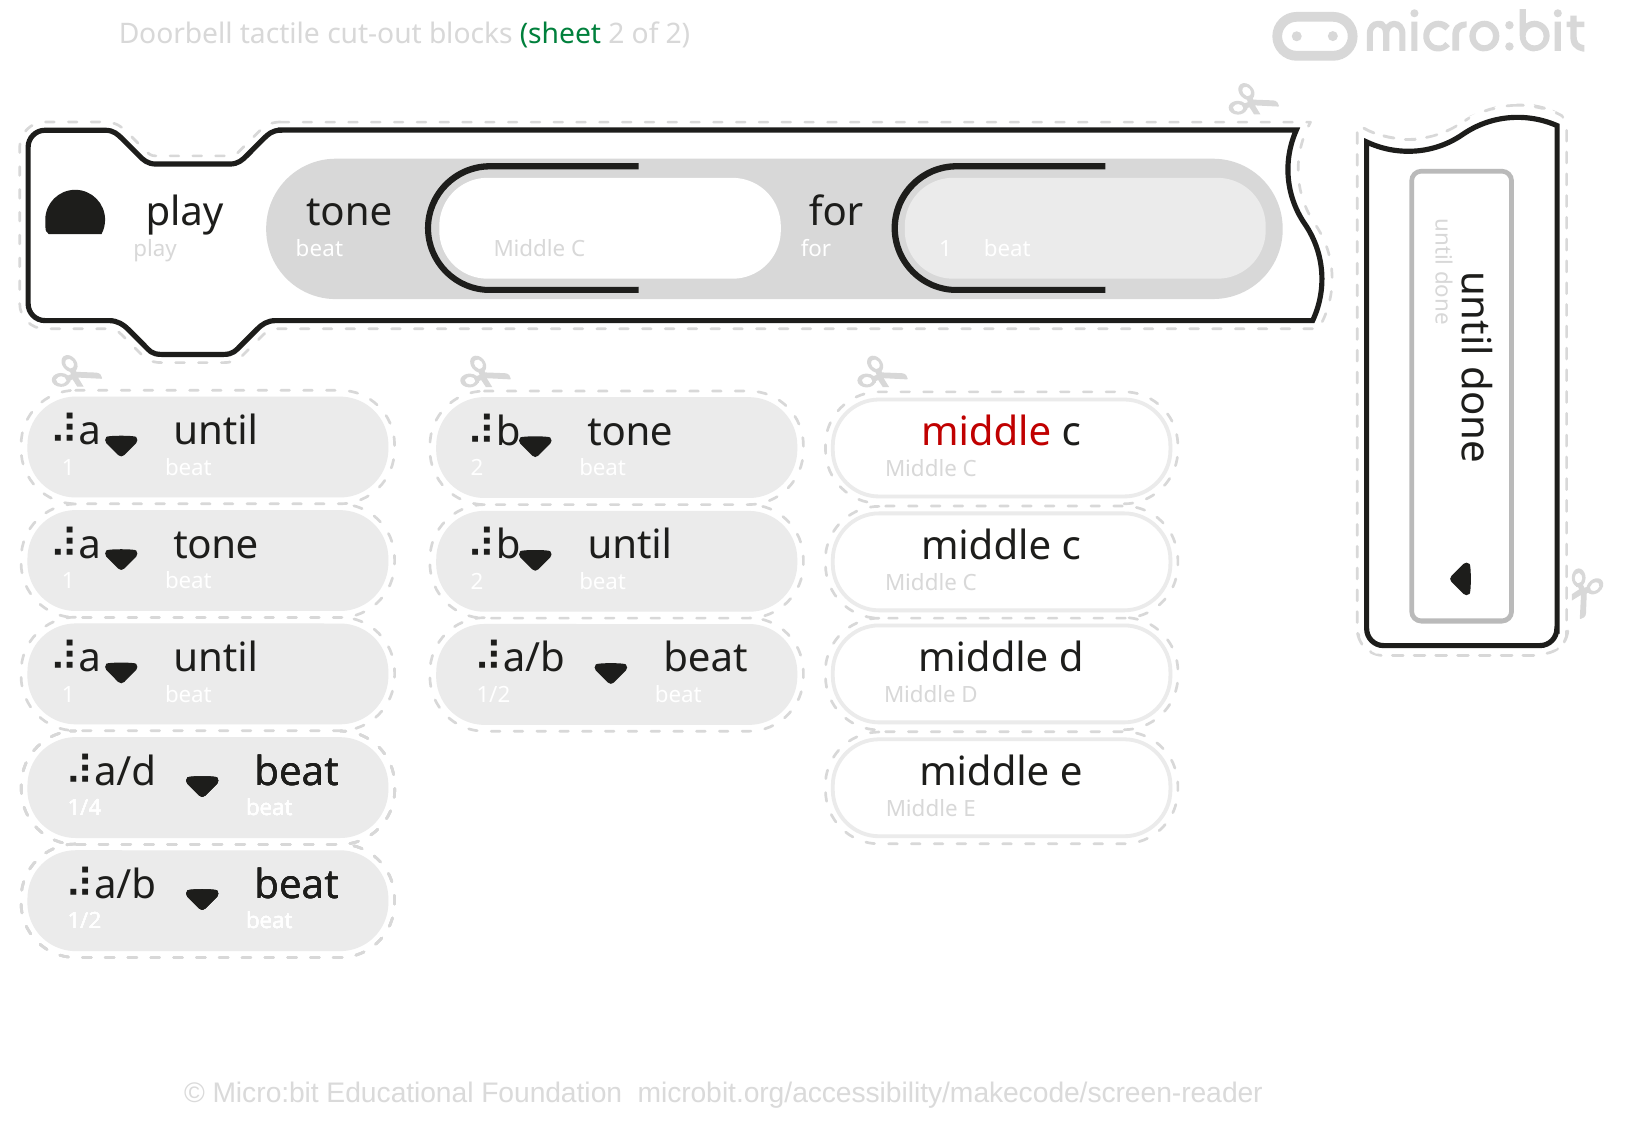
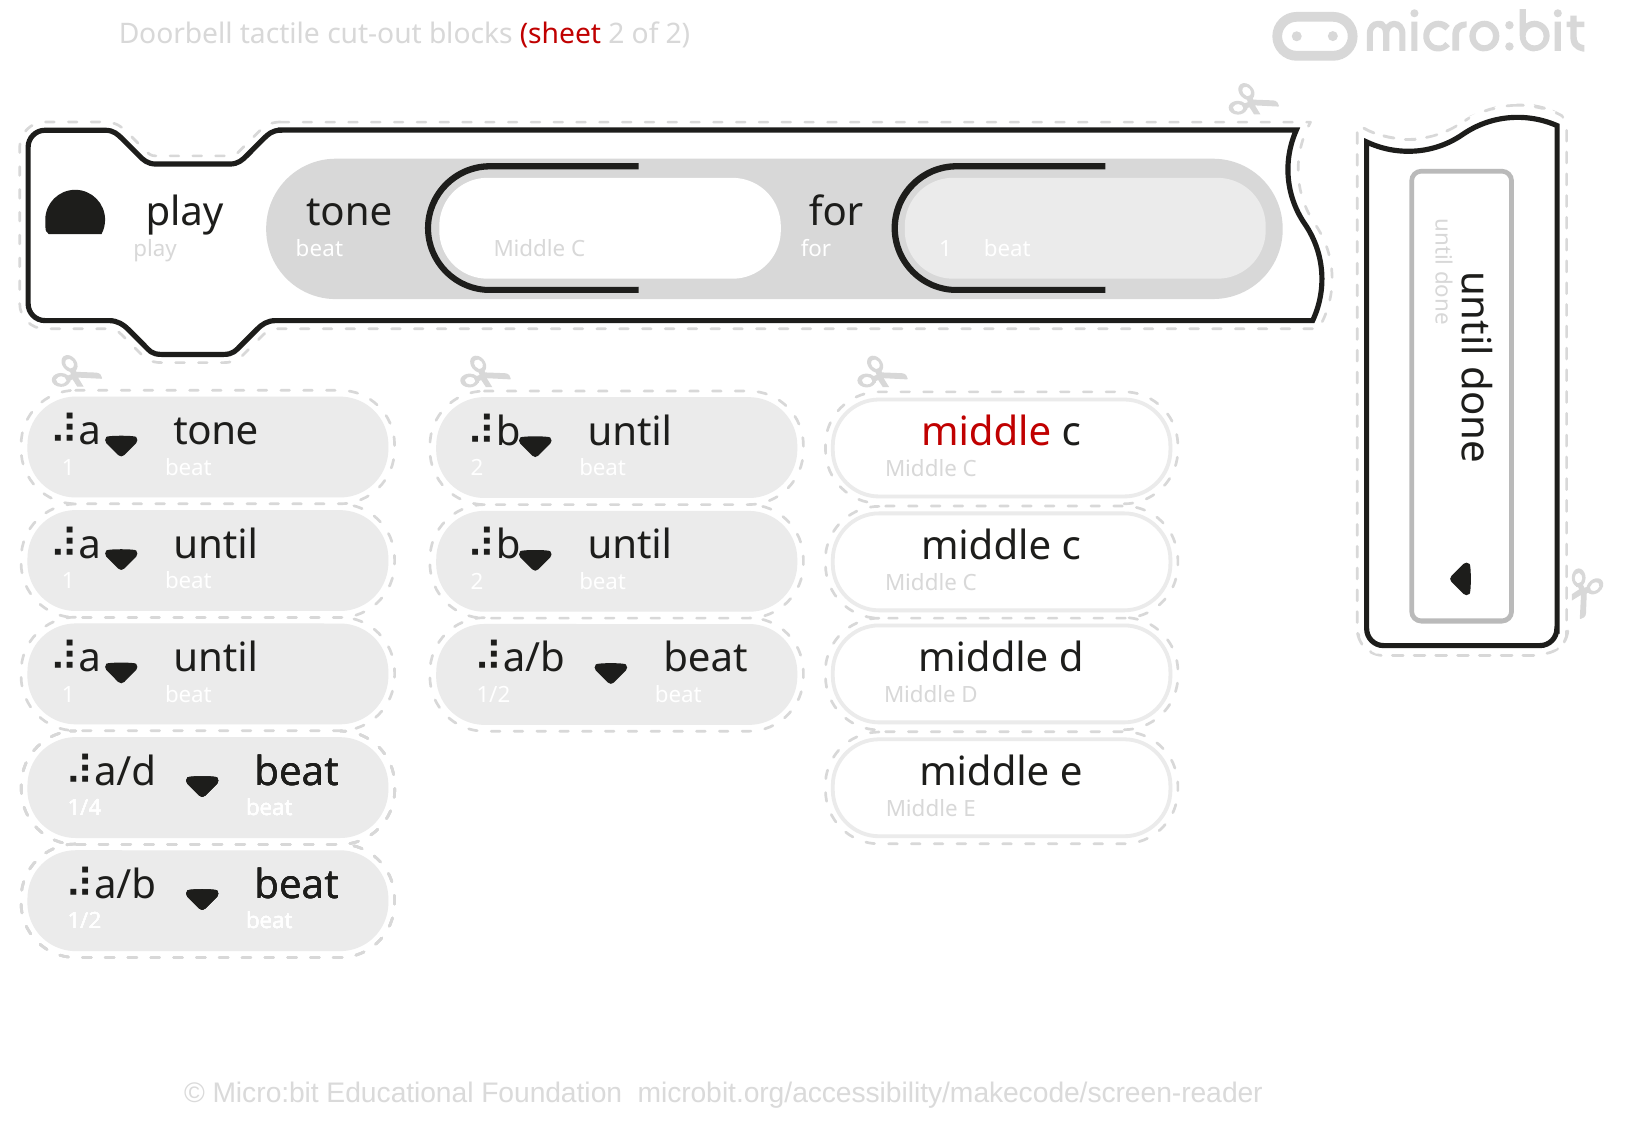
sheet colour: green -> red
until at (216, 431): until -> tone
tone at (630, 432): tone -> until
tone at (216, 545): tone -> until
